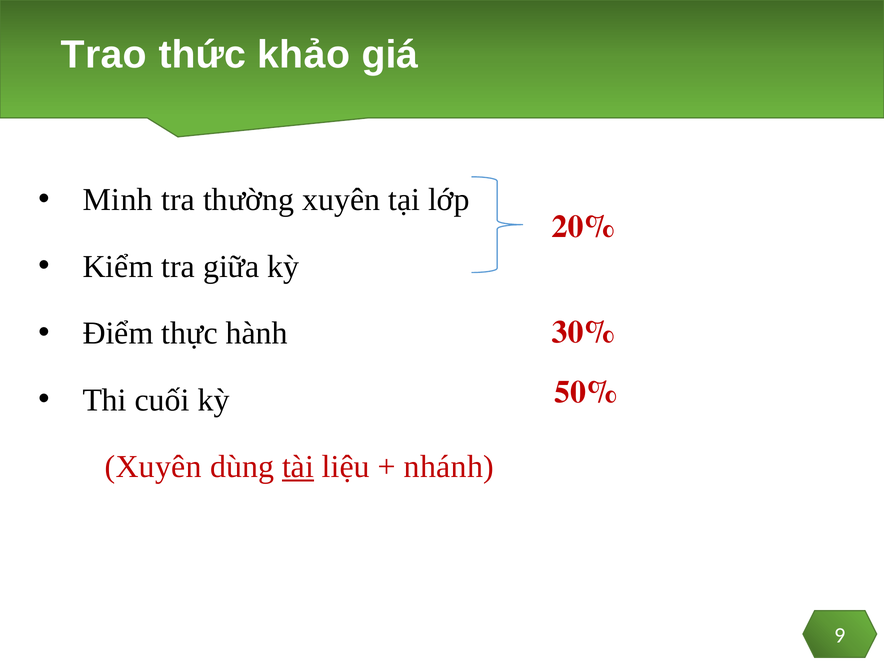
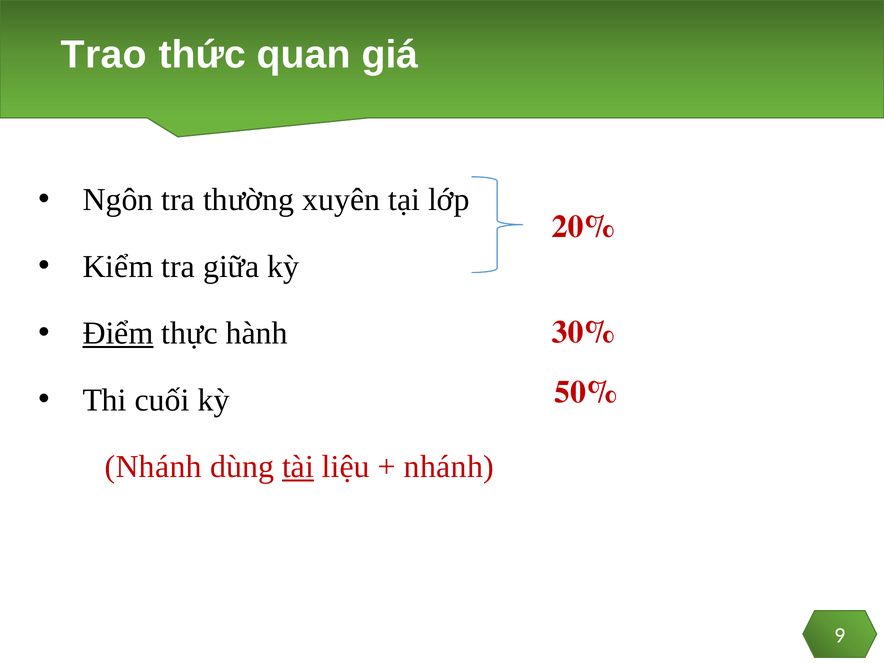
khảo: khảo -> quan
Minh: Minh -> Ngôn
Điểm underline: none -> present
Xuyên at (153, 467): Xuyên -> Nhánh
